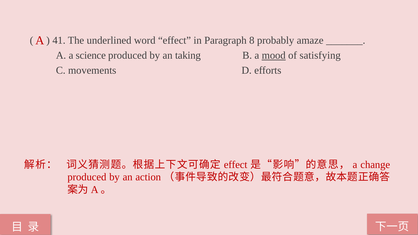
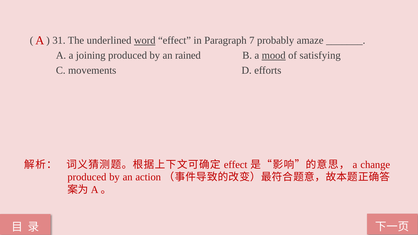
41: 41 -> 31
word underline: none -> present
8: 8 -> 7
science: science -> joining
taking: taking -> rained
